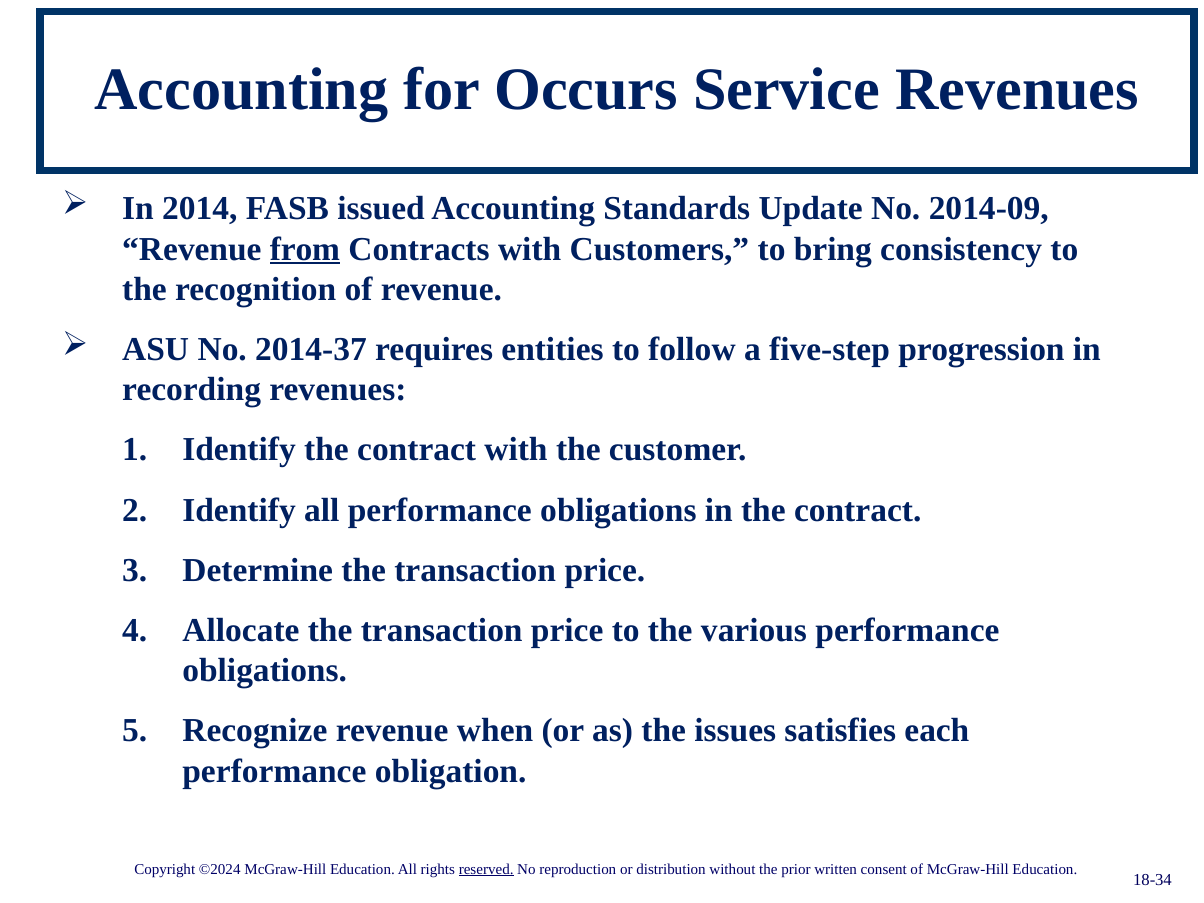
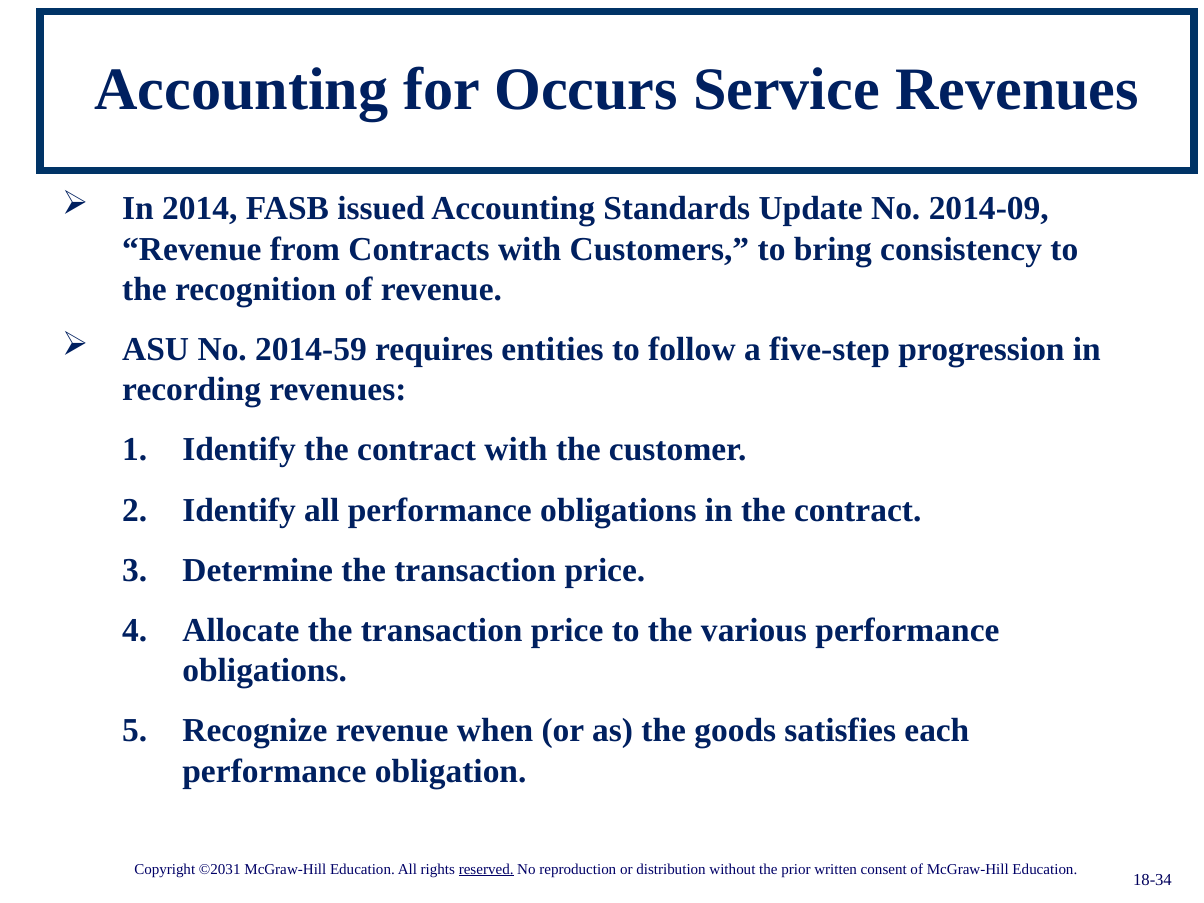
from underline: present -> none
2014-37: 2014-37 -> 2014-59
issues: issues -> goods
©2024: ©2024 -> ©2031
